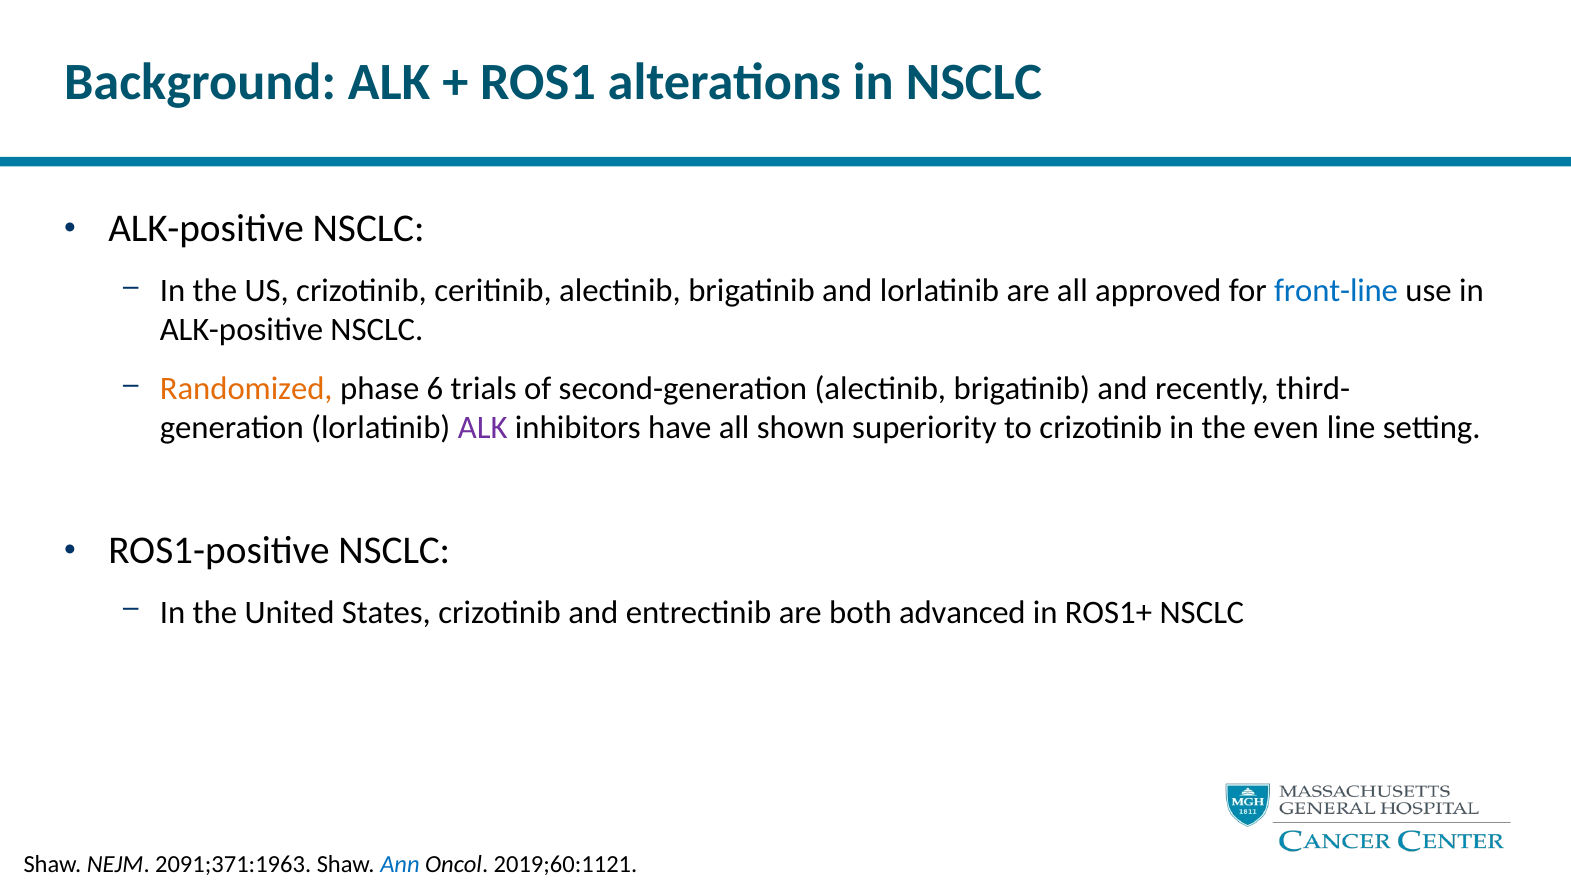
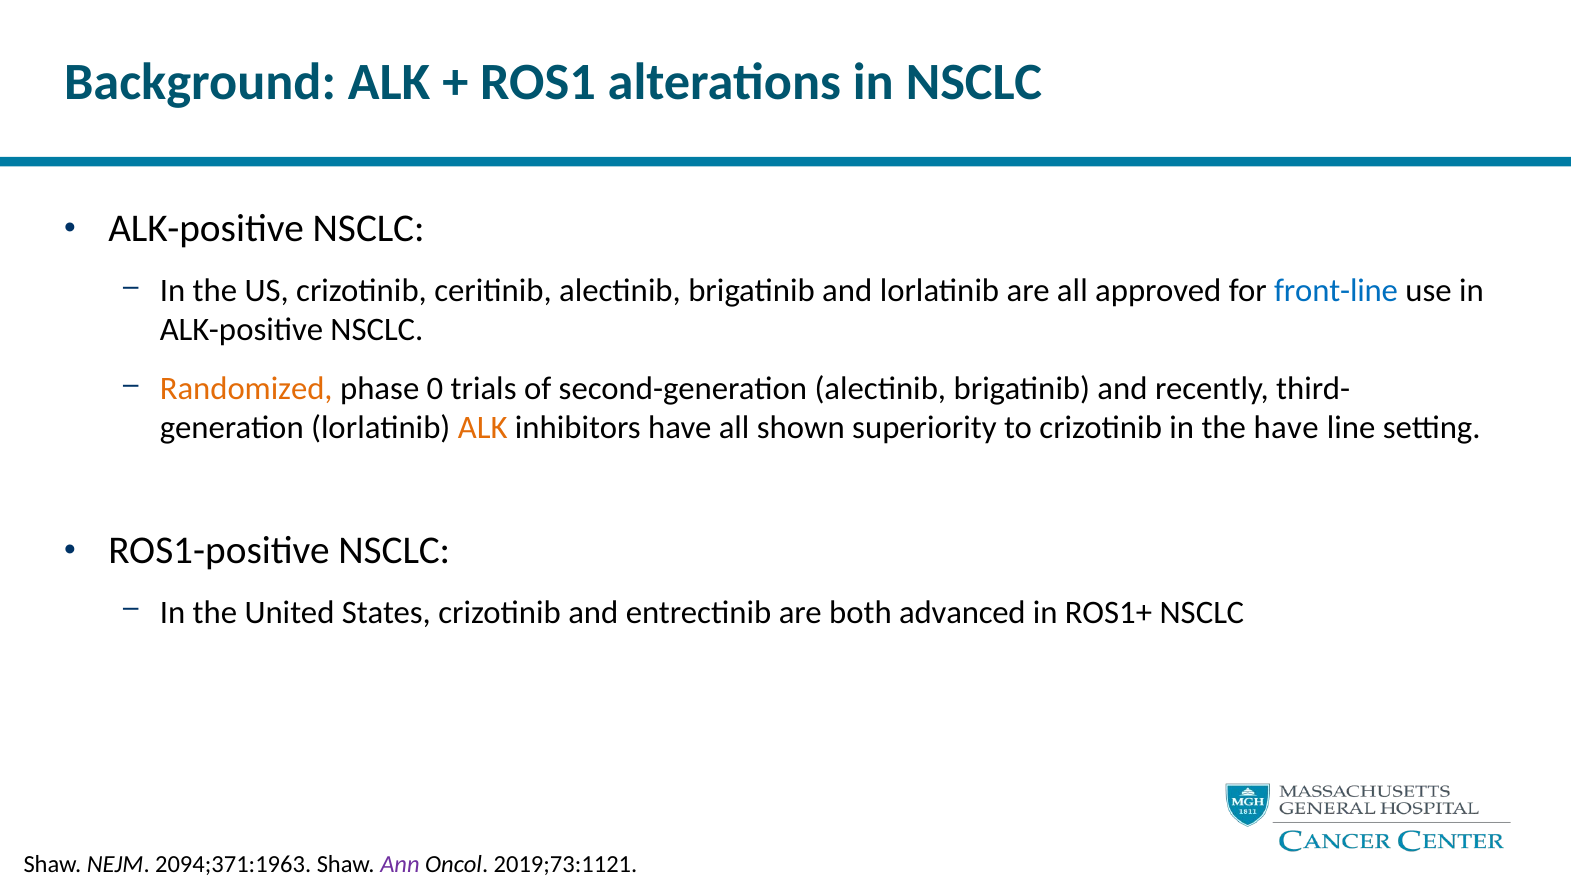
6: 6 -> 0
ALK at (483, 428) colour: purple -> orange
the even: even -> have
2091;371:1963: 2091;371:1963 -> 2094;371:1963
Ann colour: blue -> purple
2019;60:1121: 2019;60:1121 -> 2019;73:1121
